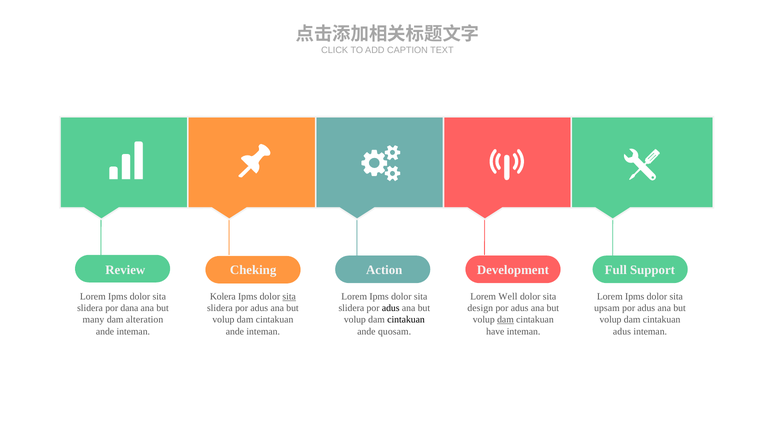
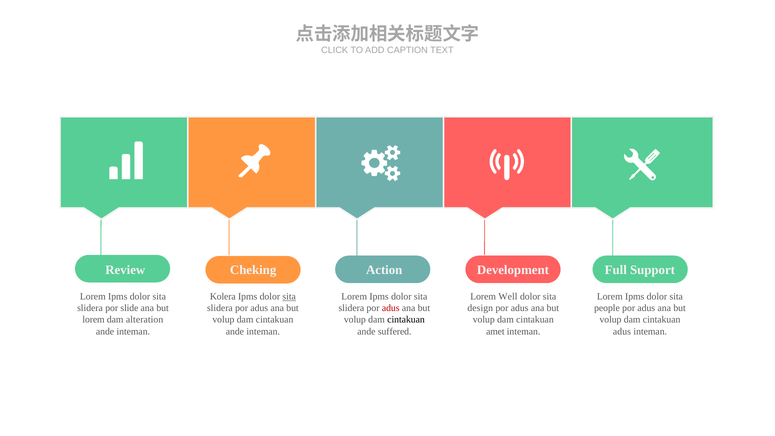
dana: dana -> slide
adus at (391, 308) colour: black -> red
upsam: upsam -> people
many at (93, 320): many -> lorem
dam at (505, 320) underline: present -> none
quosam: quosam -> suffered
have: have -> amet
